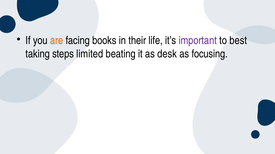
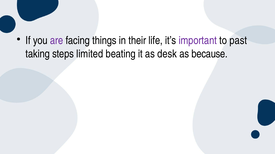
are colour: orange -> purple
books: books -> things
best: best -> past
focusing: focusing -> because
